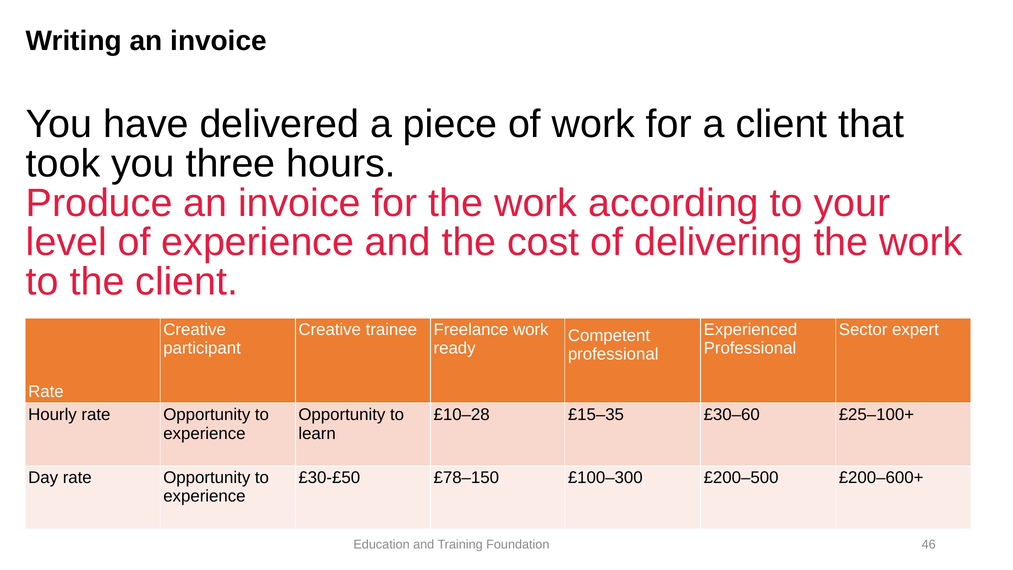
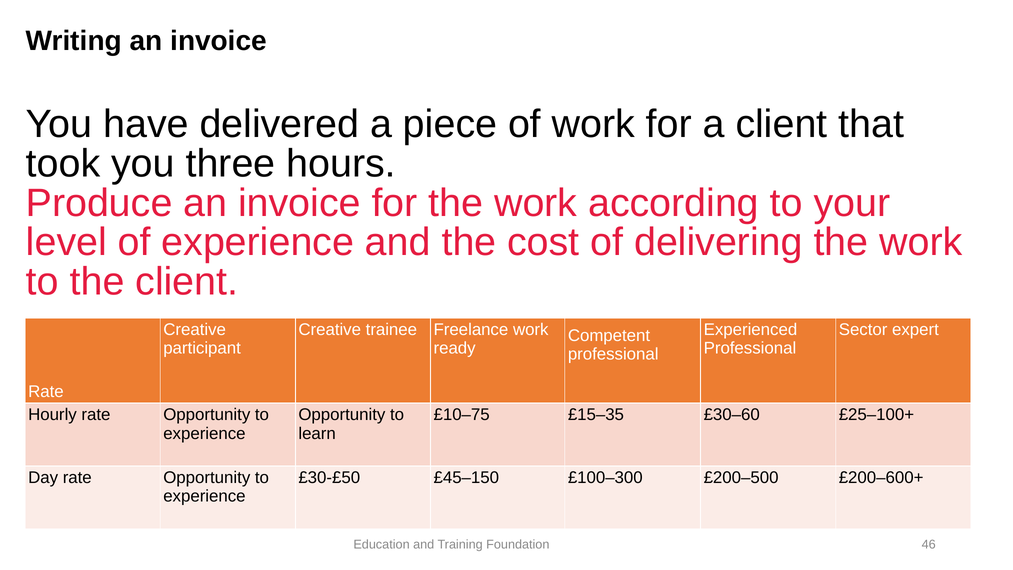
£10–28: £10–28 -> £10–75
£78–150: £78–150 -> £45–150
